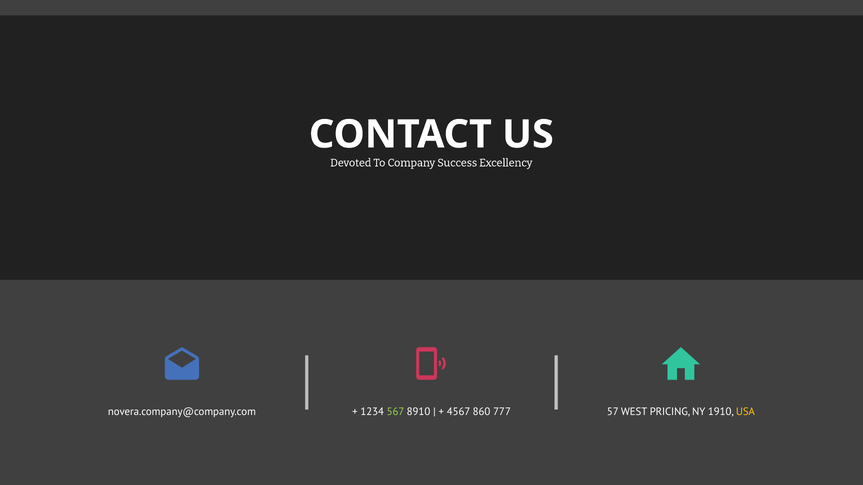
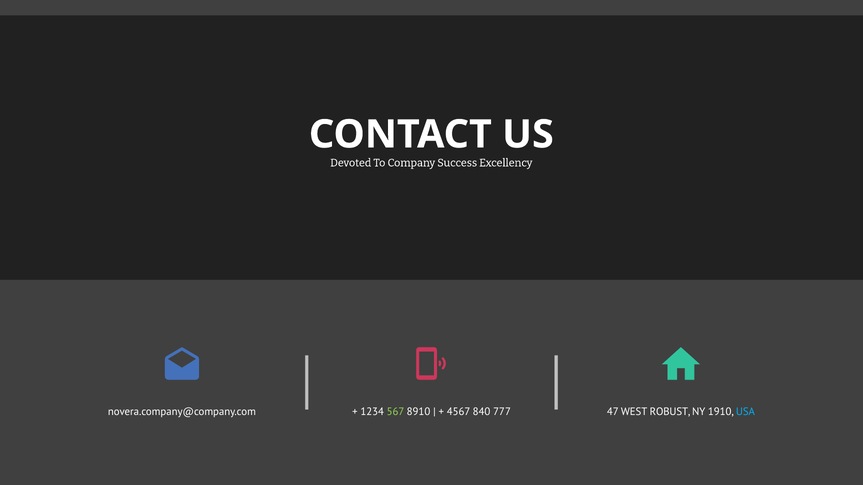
860: 860 -> 840
57: 57 -> 47
PRICING: PRICING -> ROBUST
USA colour: yellow -> light blue
